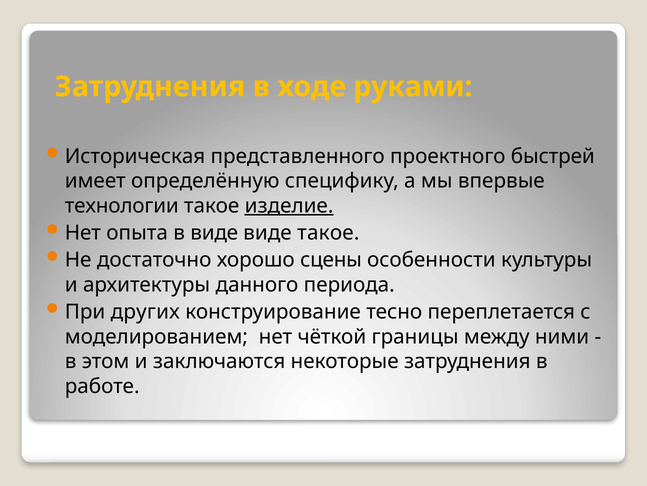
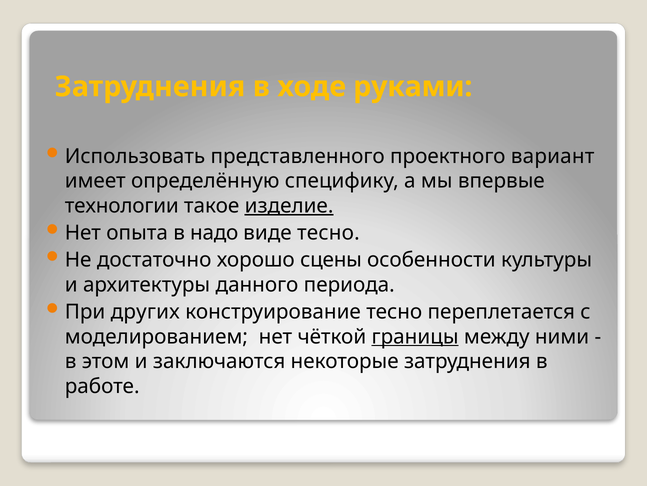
Историческая: Историческая -> Использовать
быстрей: быстрей -> вариант
в виде: виде -> надо
виде такое: такое -> тесно
границы underline: none -> present
